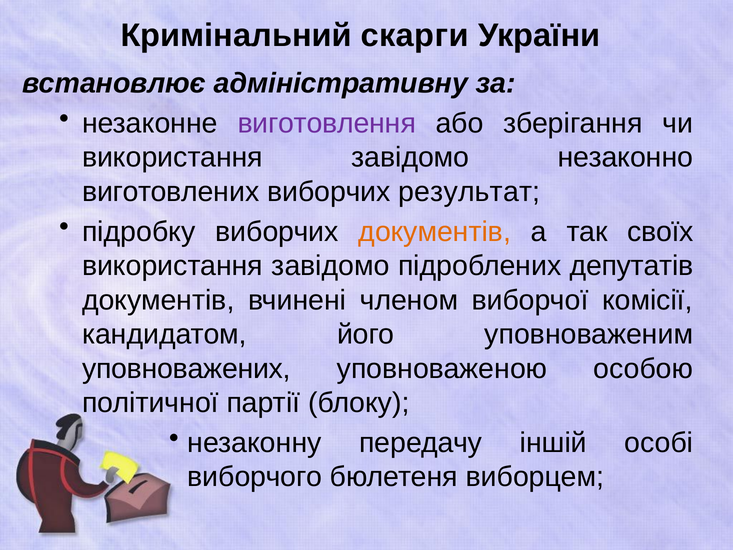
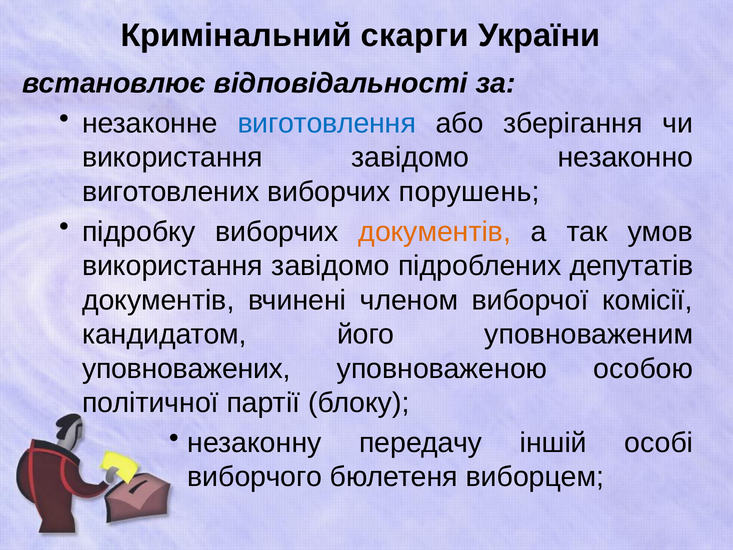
адміністративну: адміністративну -> відповідальності
виготовлення colour: purple -> blue
результат: результат -> порушень
своїх: своїх -> умов
